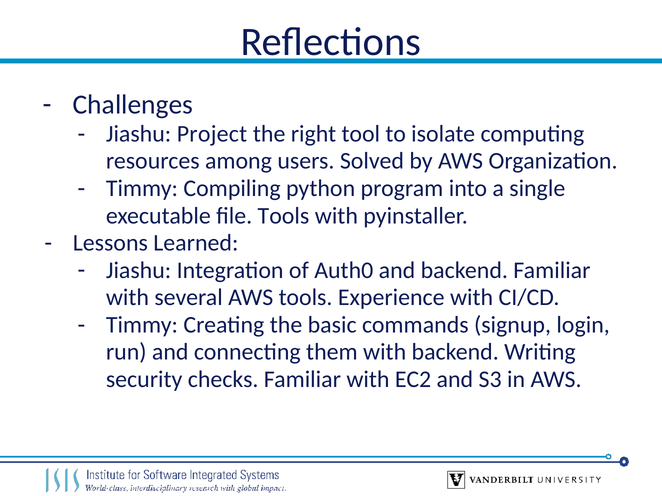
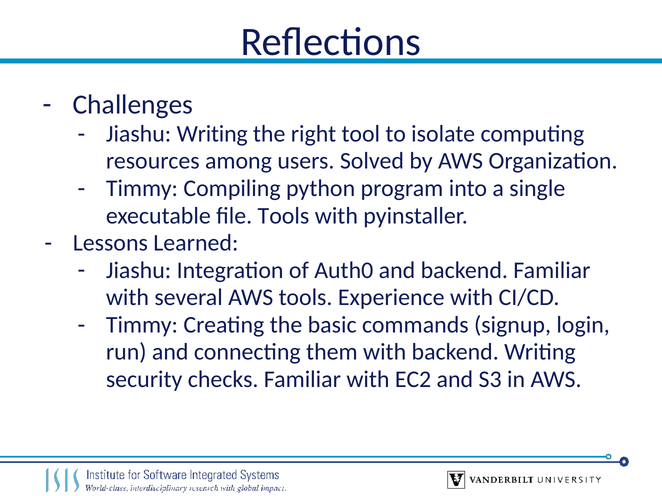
Jiashu Project: Project -> Writing
